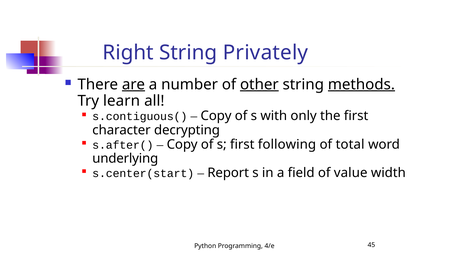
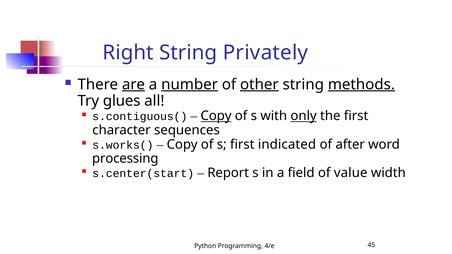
number underline: none -> present
learn: learn -> glues
Copy at (216, 116) underline: none -> present
only underline: none -> present
decrypting: decrypting -> sequences
s.after(: s.after( -> s.works(
following: following -> indicated
total: total -> after
underlying: underlying -> processing
